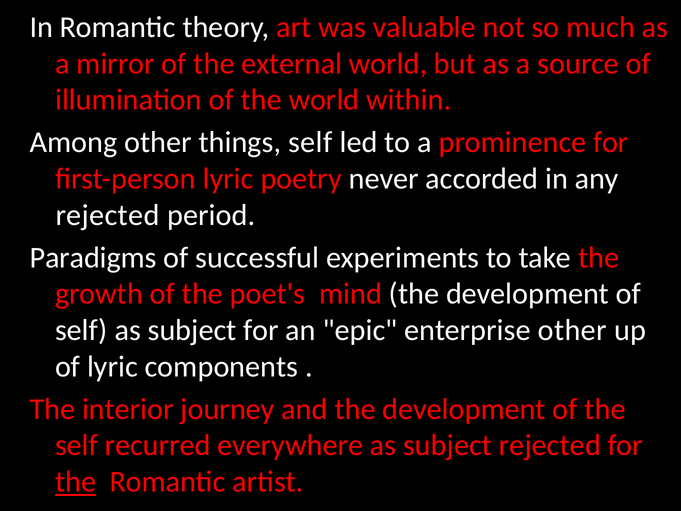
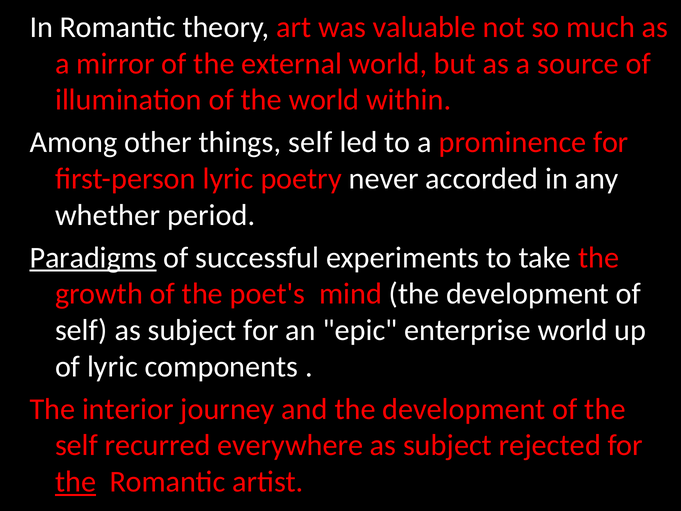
rejected at (108, 215): rejected -> whether
Paradigms underline: none -> present
enterprise other: other -> world
